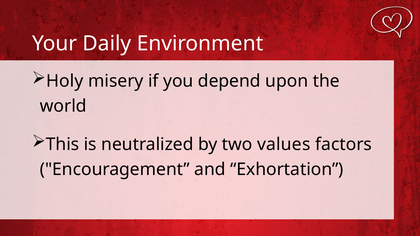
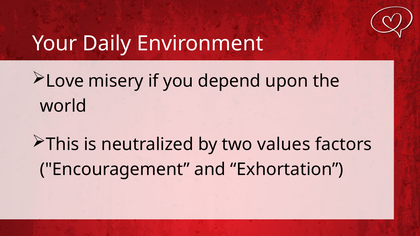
Holy: Holy -> Love
